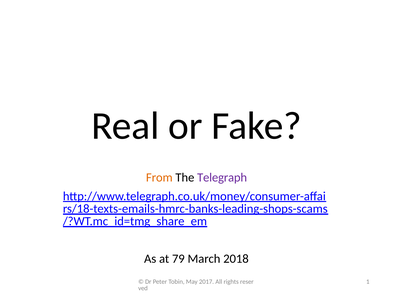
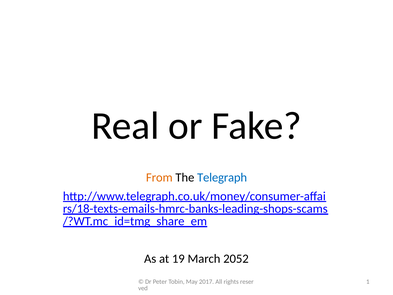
Telegraph colour: purple -> blue
79: 79 -> 19
2018: 2018 -> 2052
